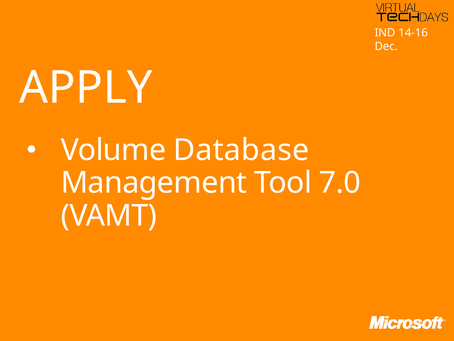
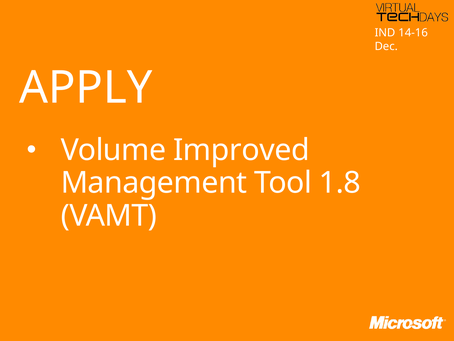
Database: Database -> Improved
7.0: 7.0 -> 1.8
